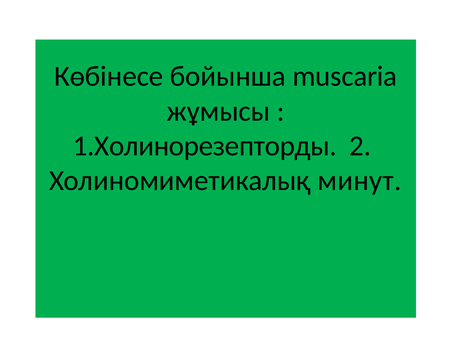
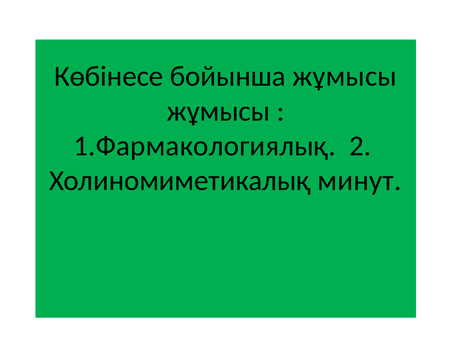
бойынша muscaria: muscaria -> жұмысы
1.Холинорезепторды: 1.Холинорезепторды -> 1.Фармакологиялық
